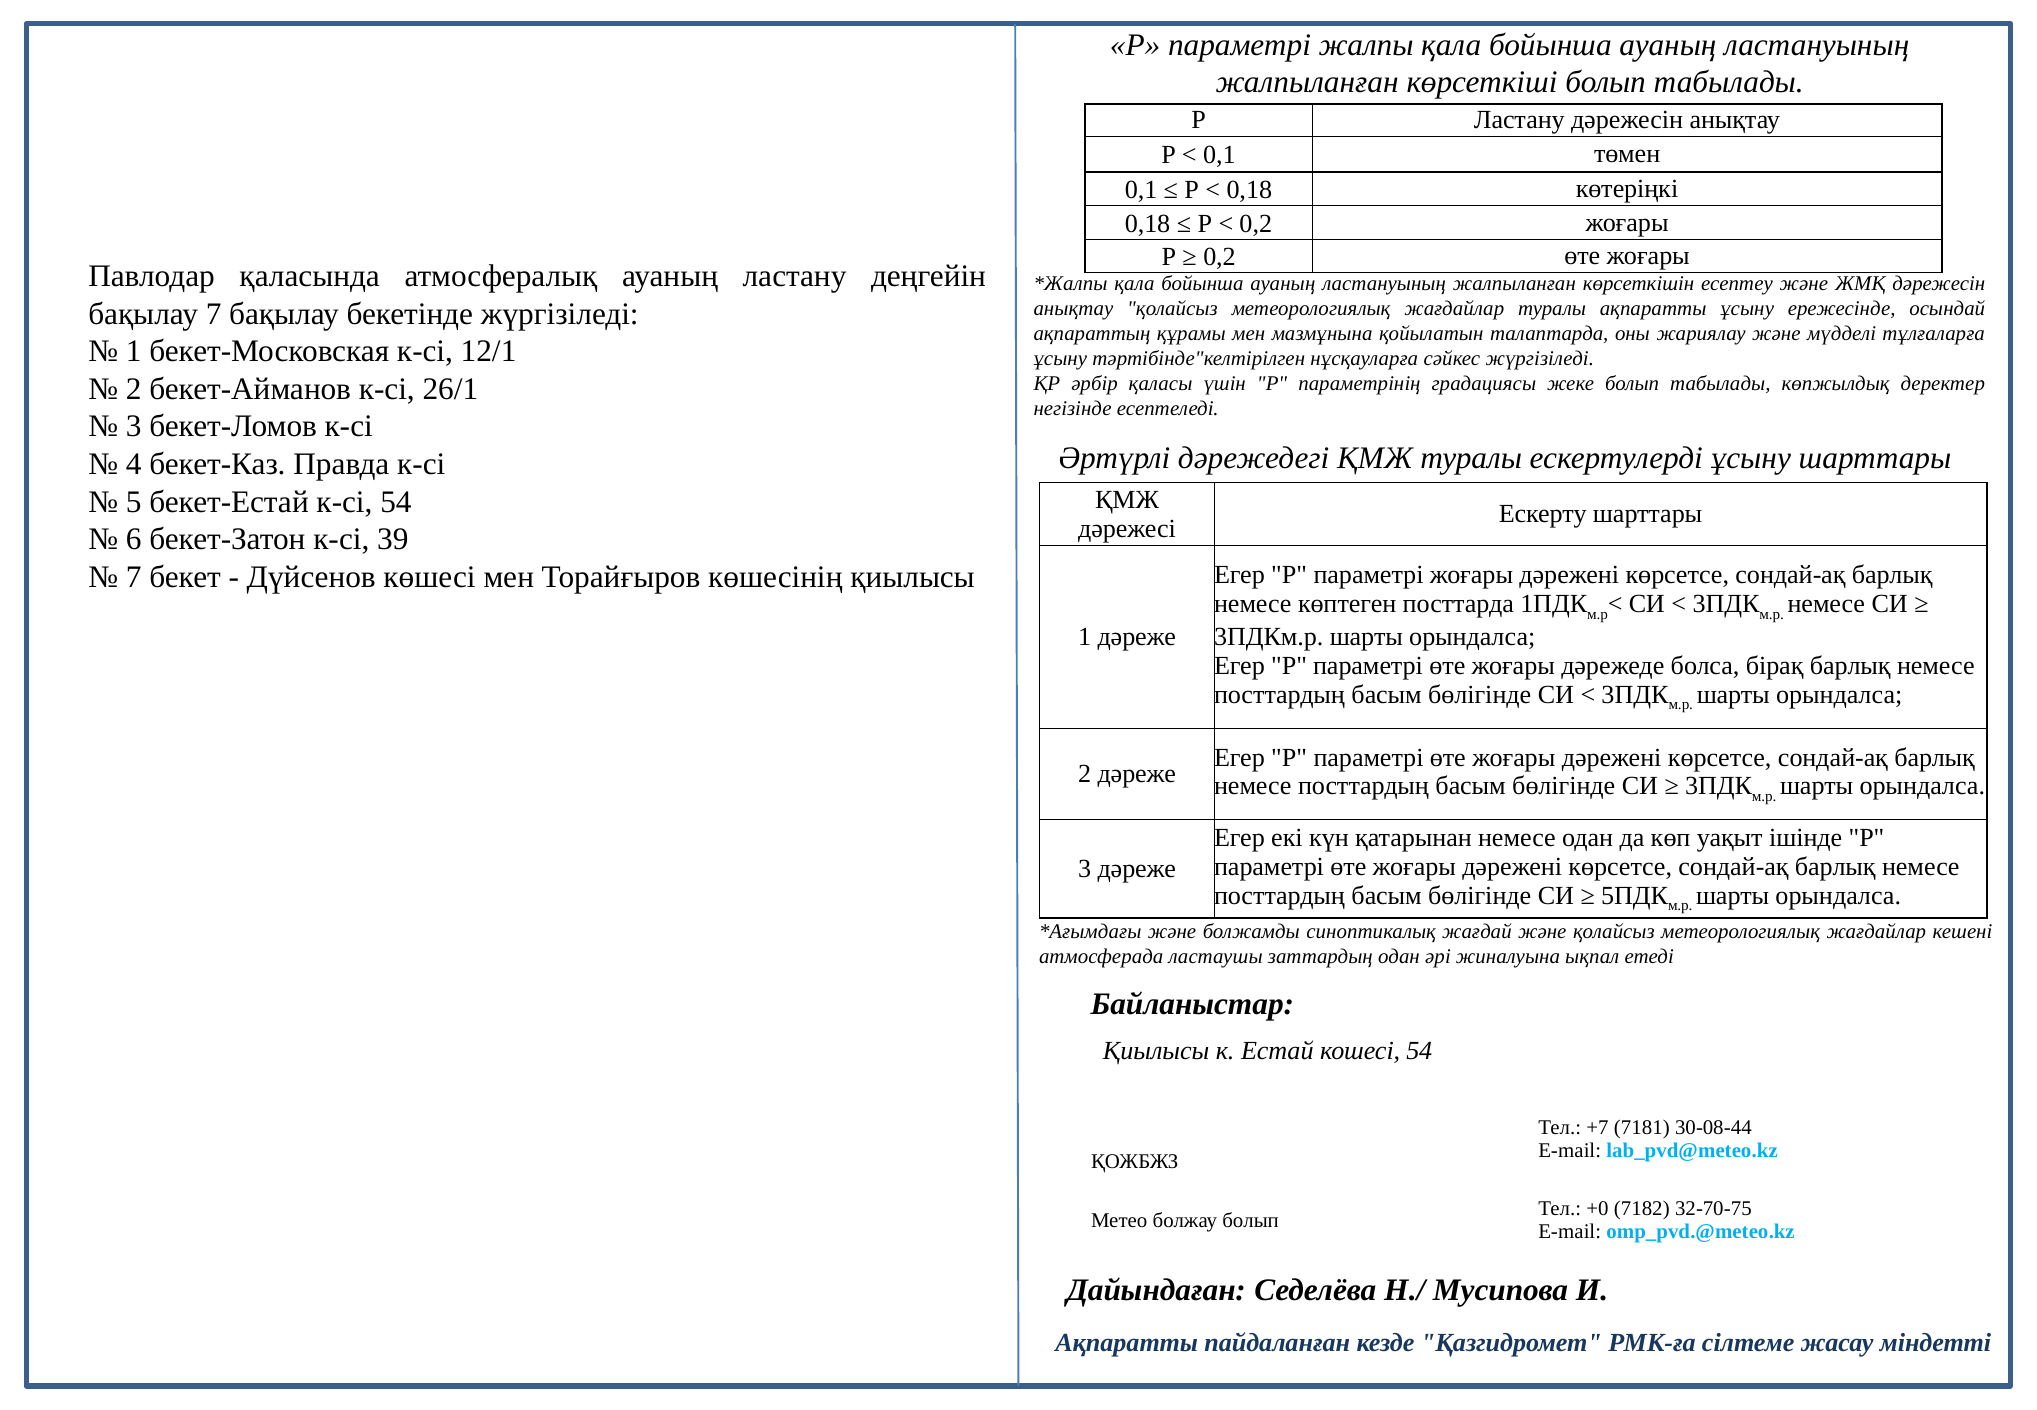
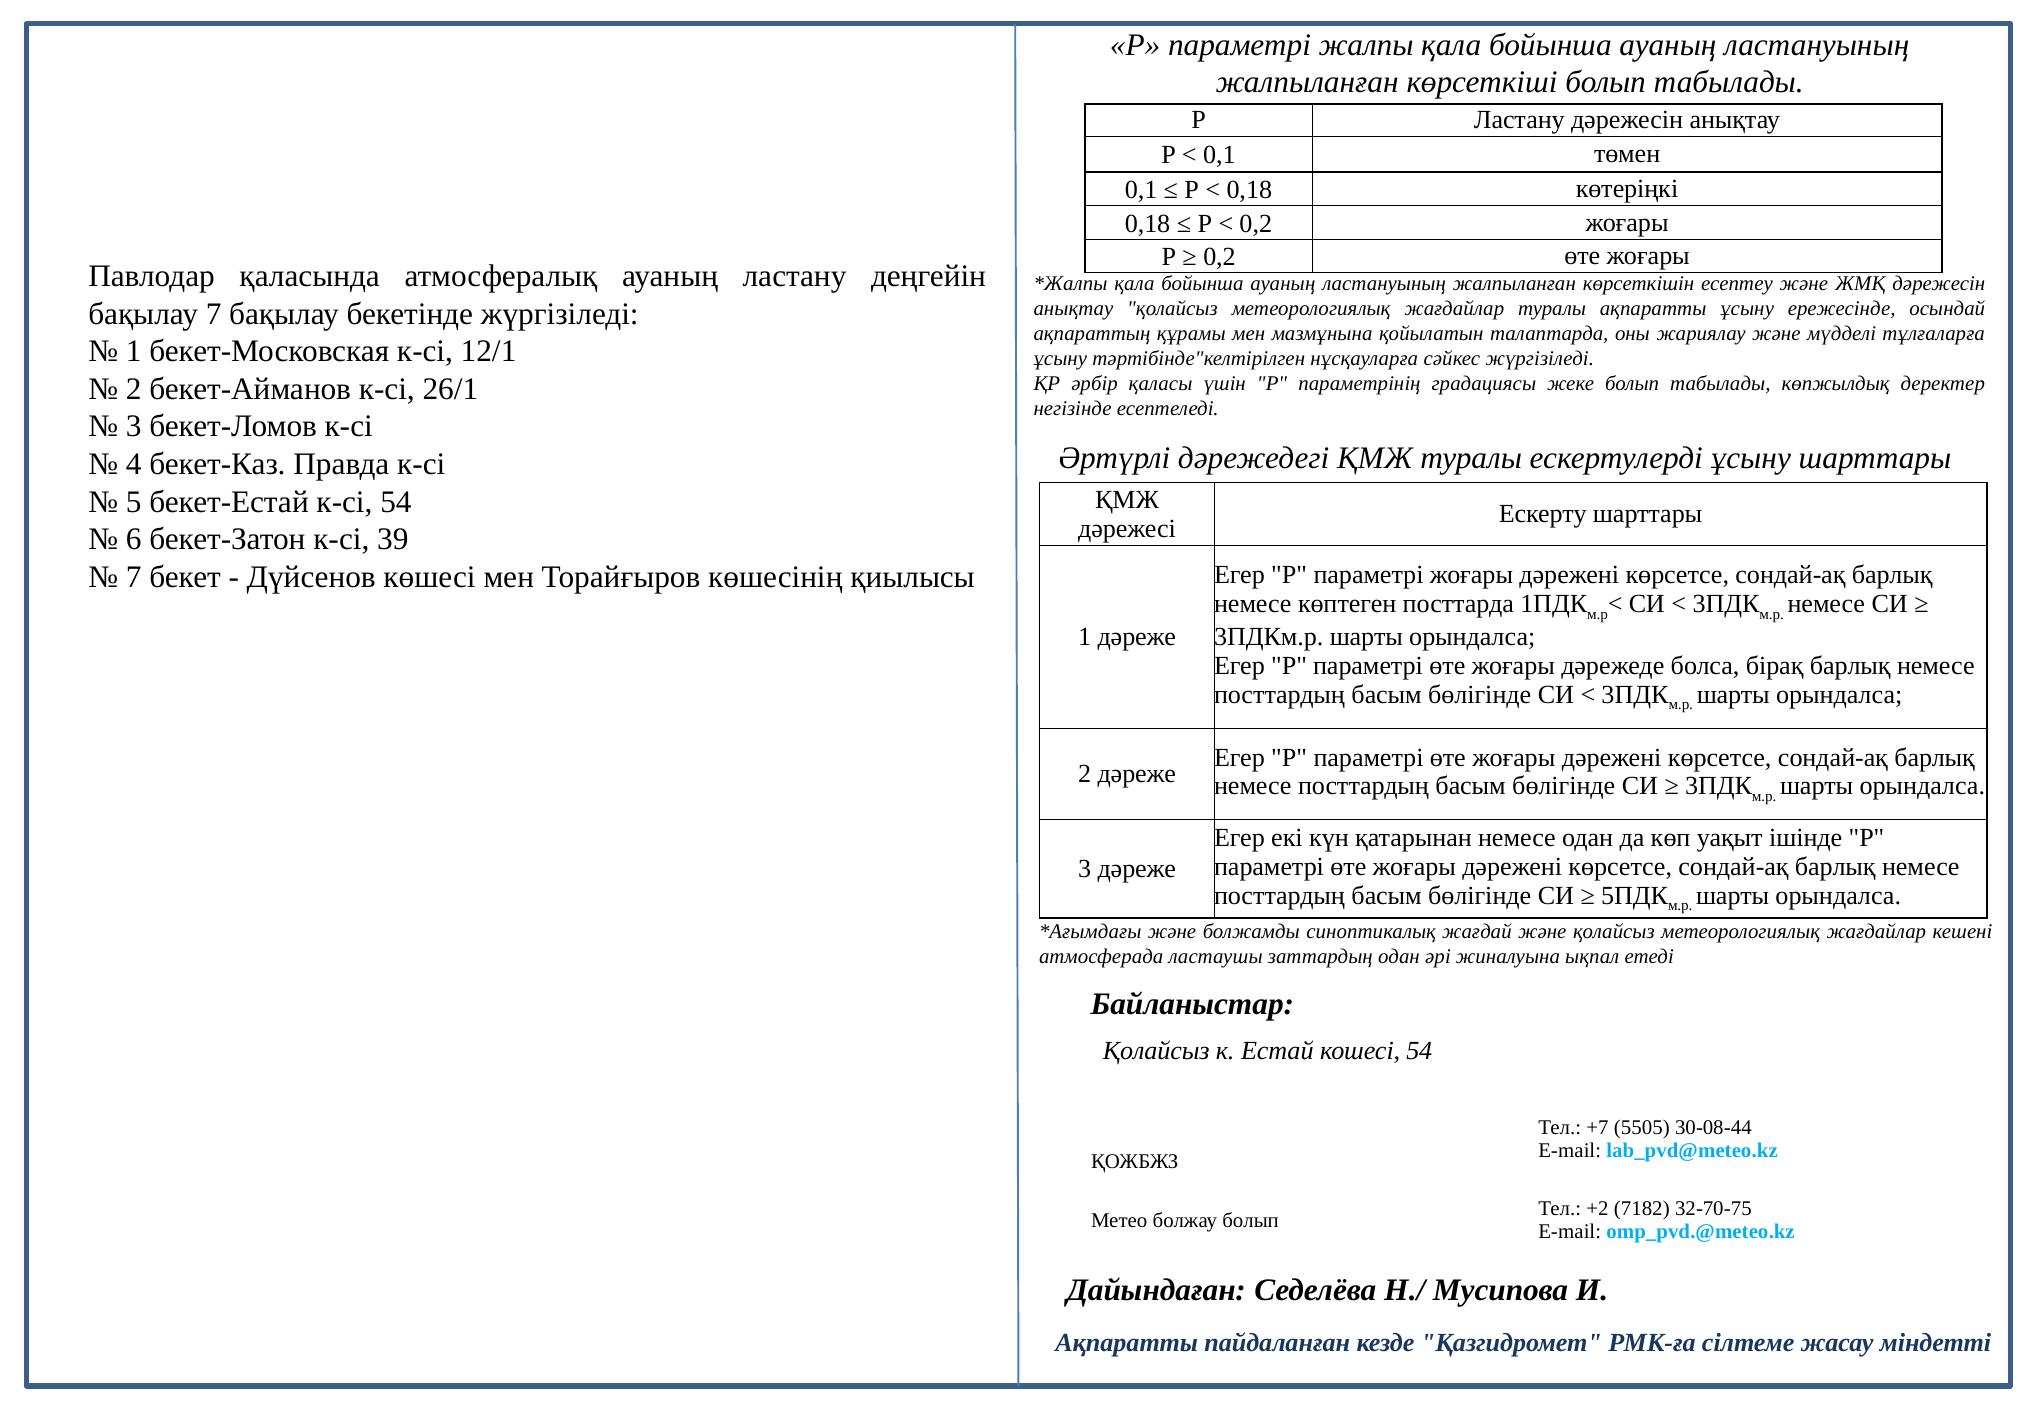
Қиылысы at (1156, 1051): Қиылысы -> Қолайсыз
7181: 7181 -> 5505
+0: +0 -> +2
